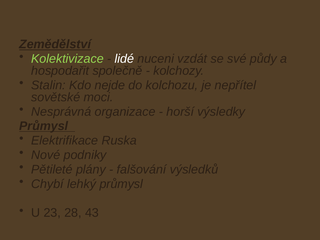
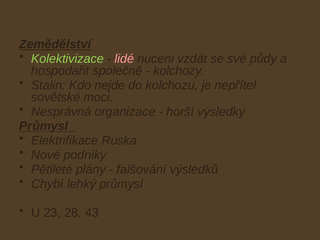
lidé colour: white -> pink
